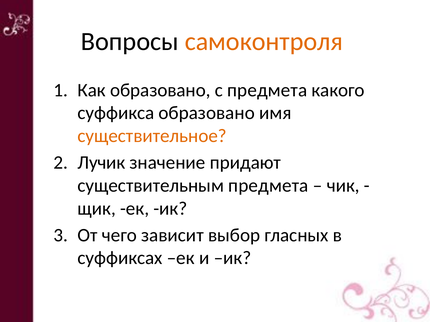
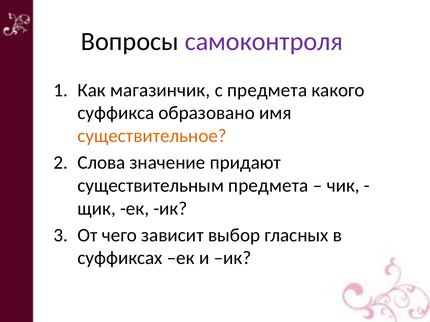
самоконтроля colour: orange -> purple
Как образовано: образовано -> магазинчик
Лучик: Лучик -> Слова
